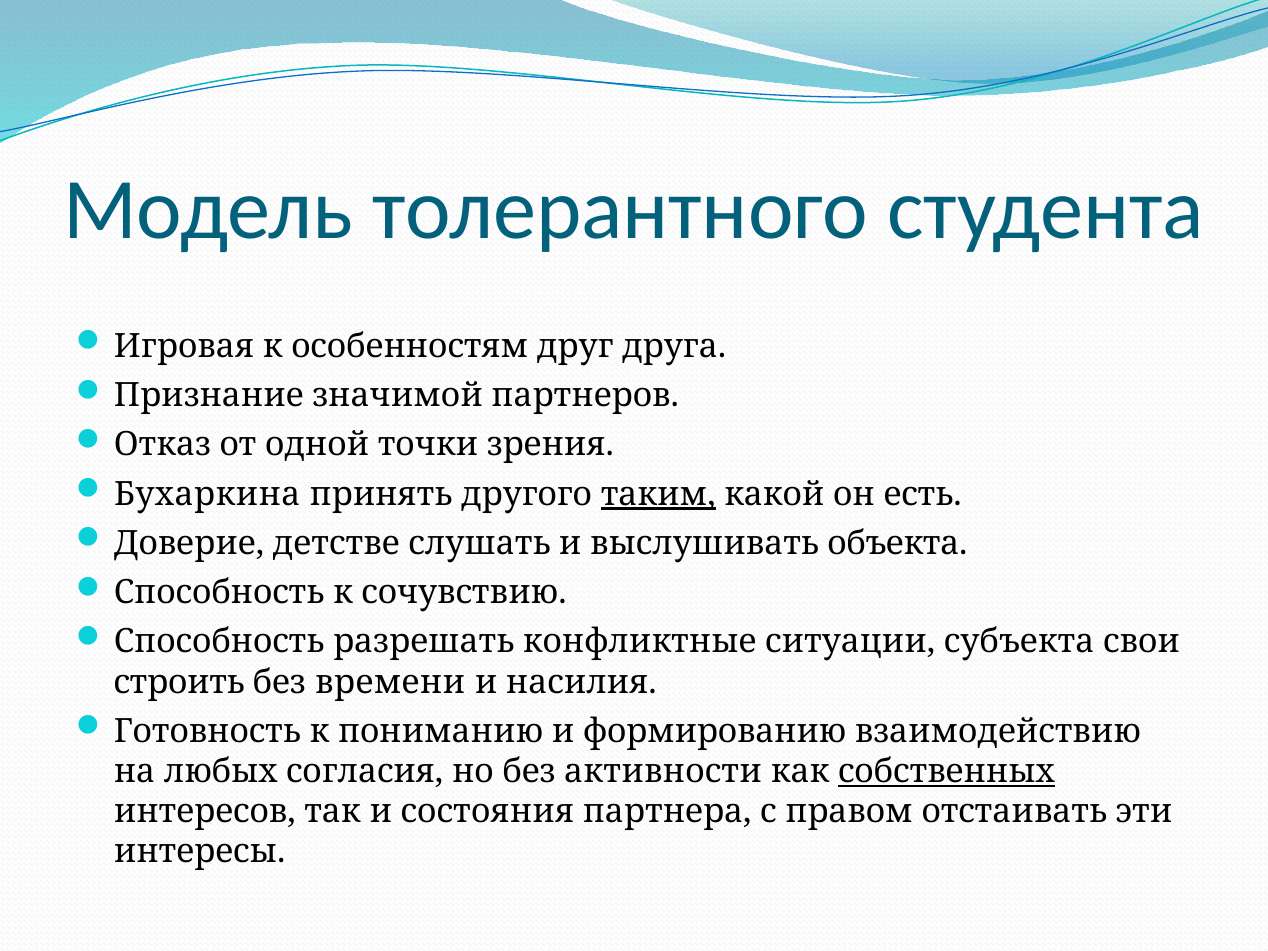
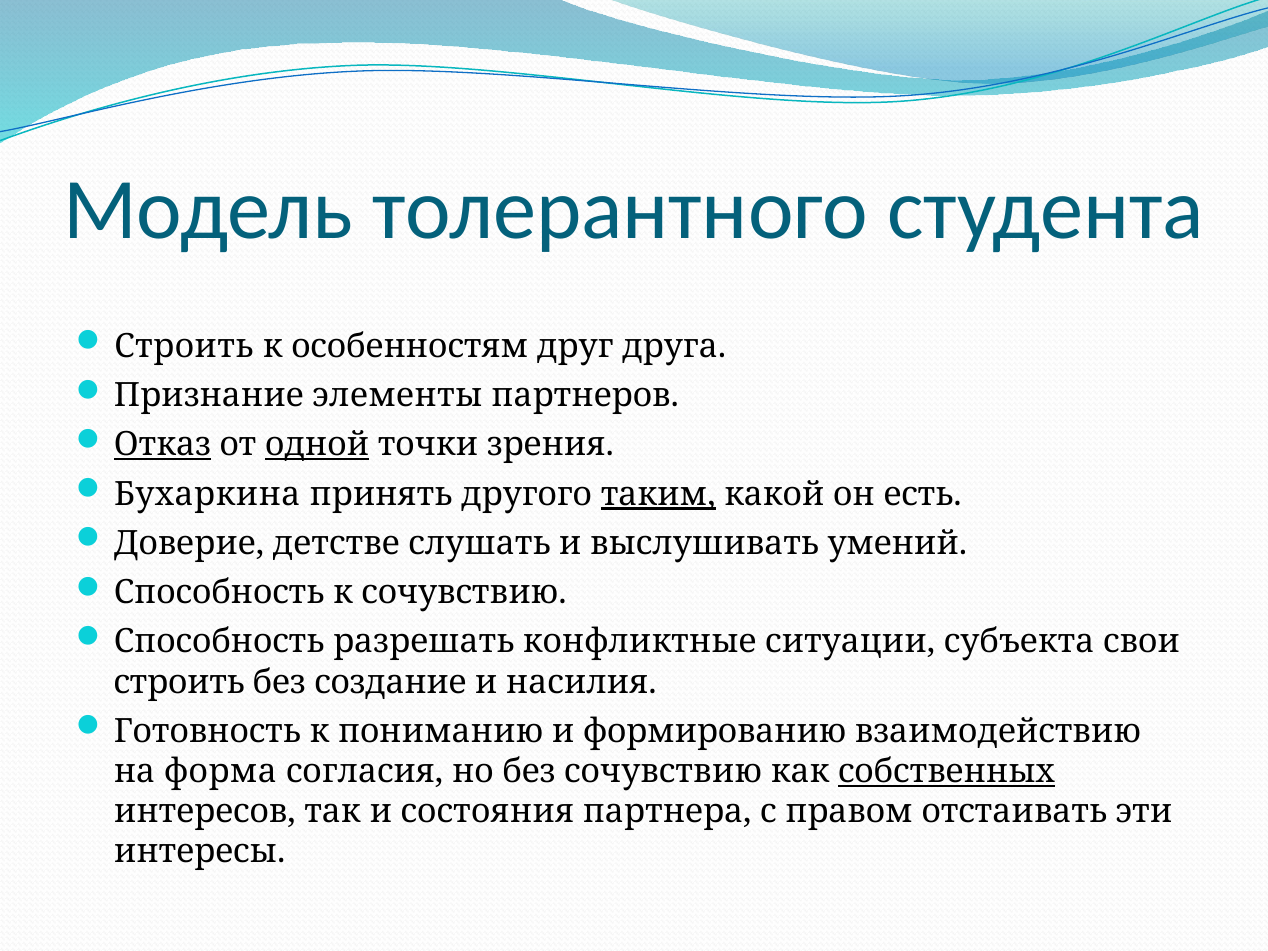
Игровая at (184, 346): Игровая -> Строить
значимой: значимой -> элементы
Отказ underline: none -> present
одной underline: none -> present
объекта: объекта -> умений
времени: времени -> создание
любых: любых -> форма
без активности: активности -> сочувствию
